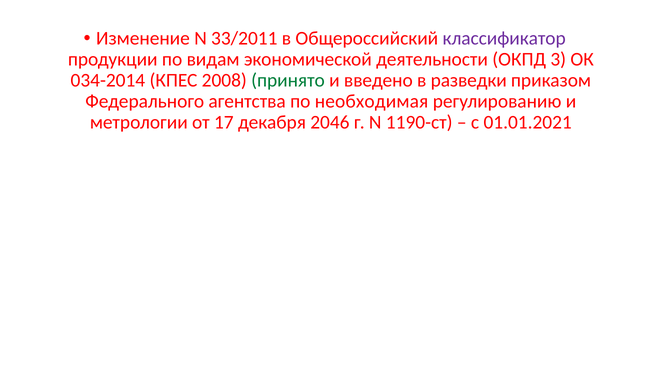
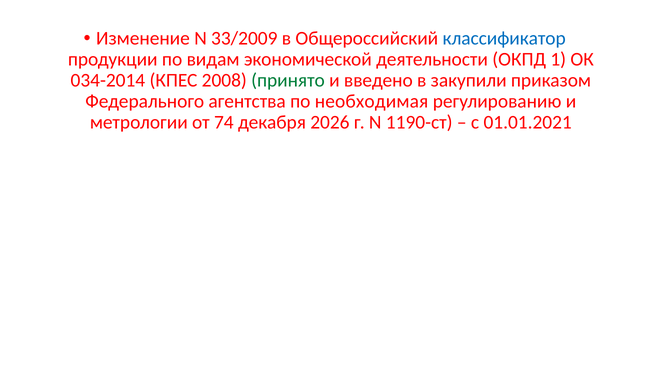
33/2011: 33/2011 -> 33/2009
классификатор colour: purple -> blue
3: 3 -> 1
разведки: разведки -> закупили
17: 17 -> 74
2046: 2046 -> 2026
